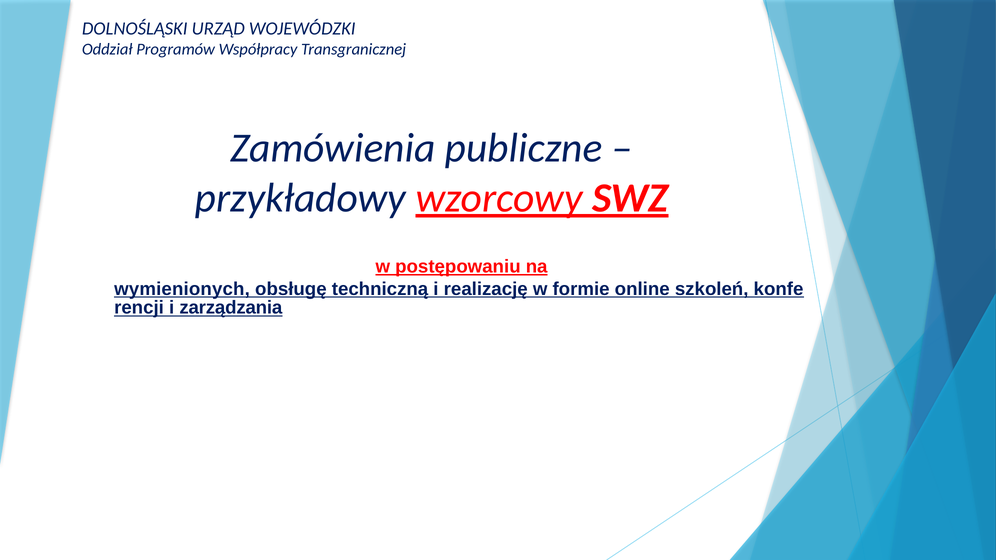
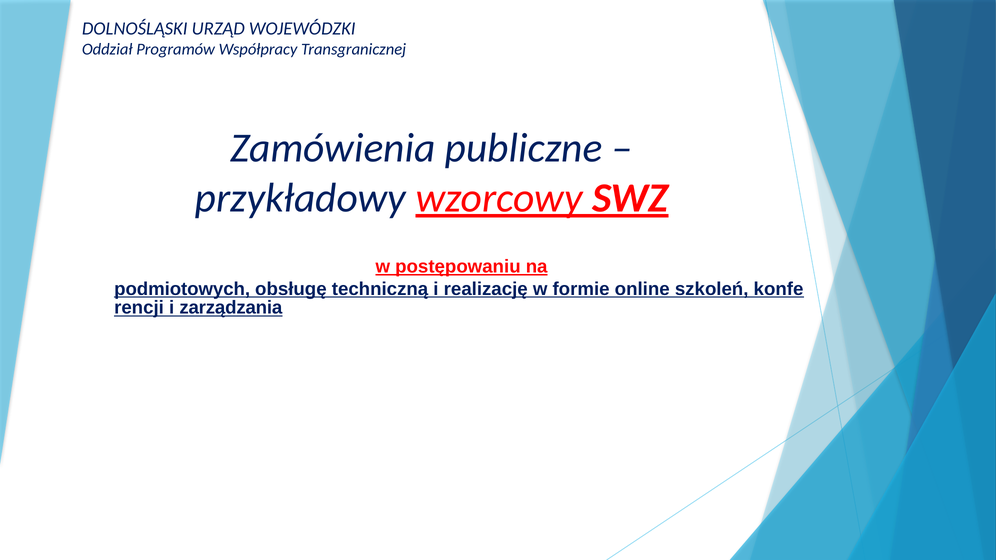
wymienionych: wymienionych -> podmiotowych
